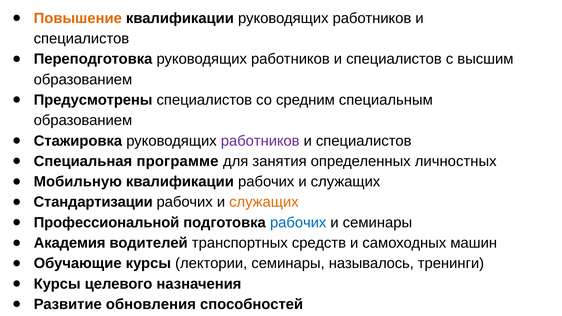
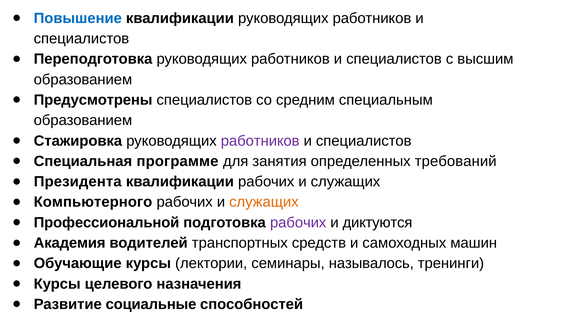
Повышение colour: orange -> blue
личностных: личностных -> требований
Мобильную: Мобильную -> Президента
Стандартизации: Стандартизации -> Компьютерного
рабочих at (298, 223) colour: blue -> purple
и семинары: семинары -> диктуются
обновления: обновления -> социальные
